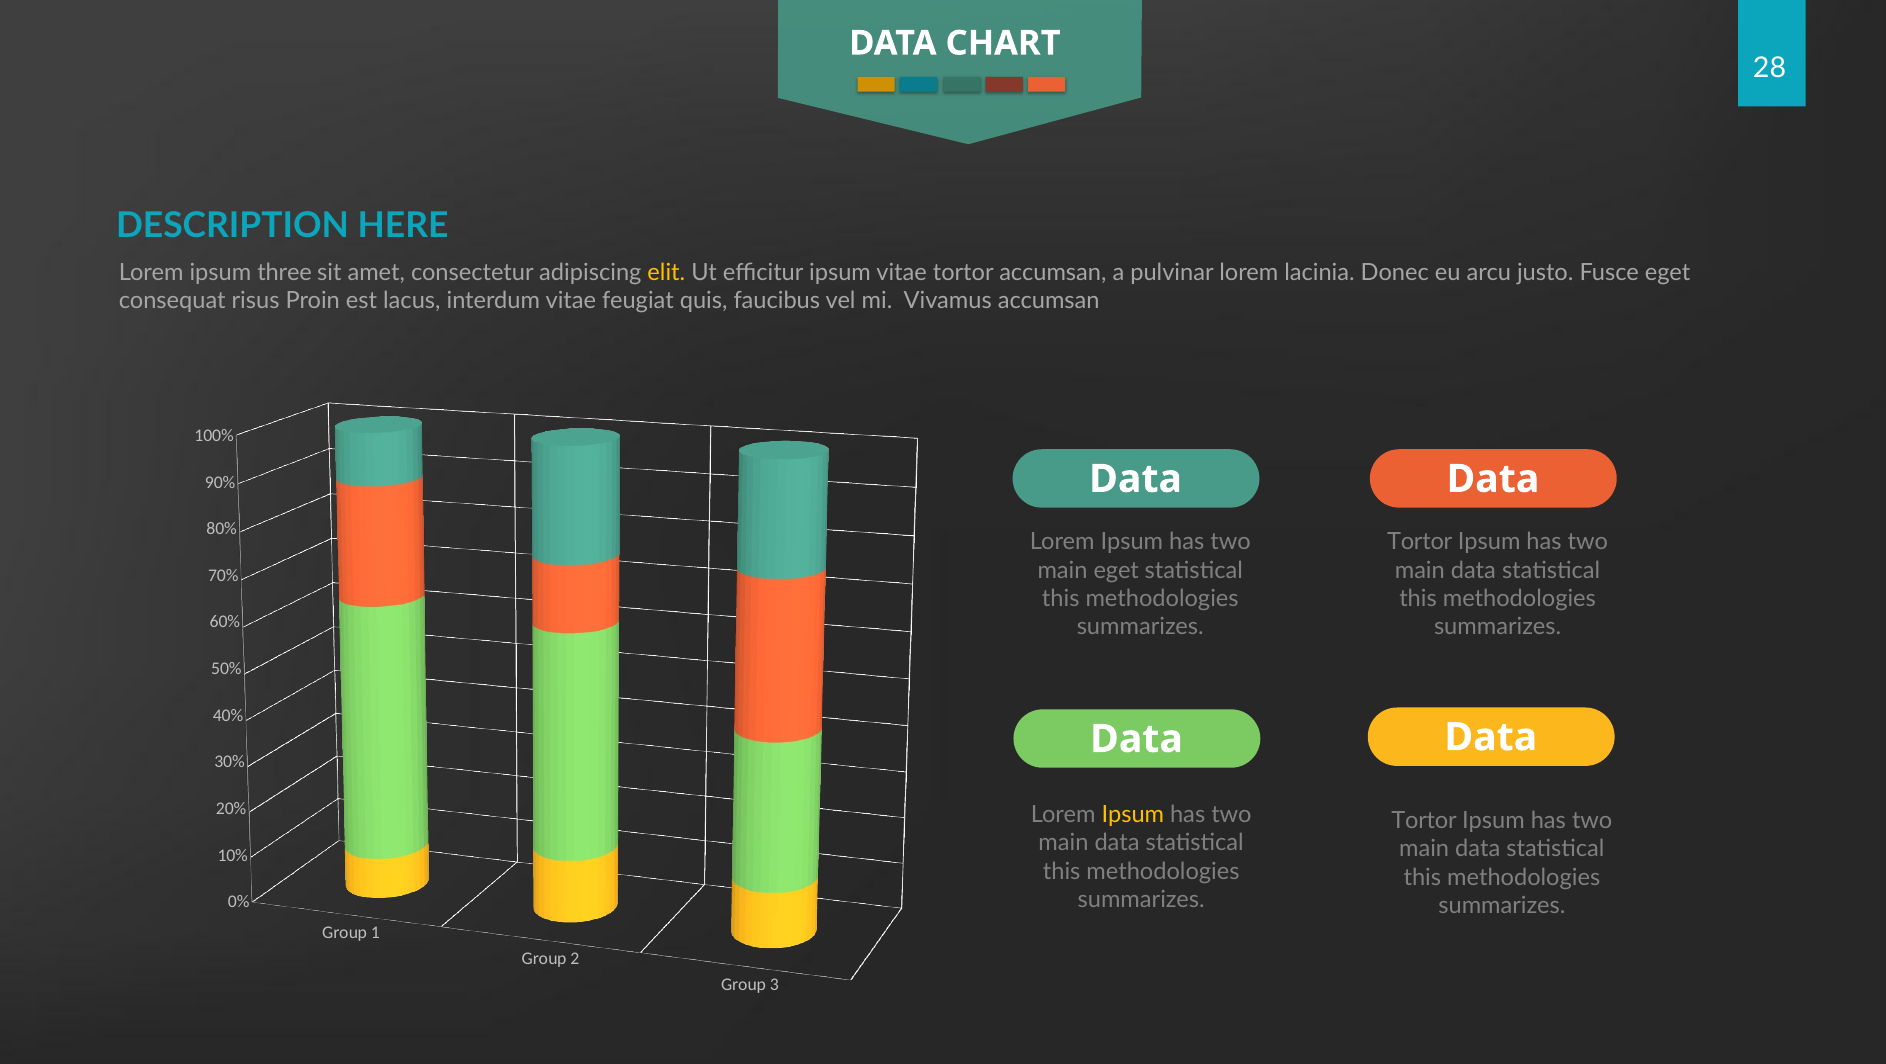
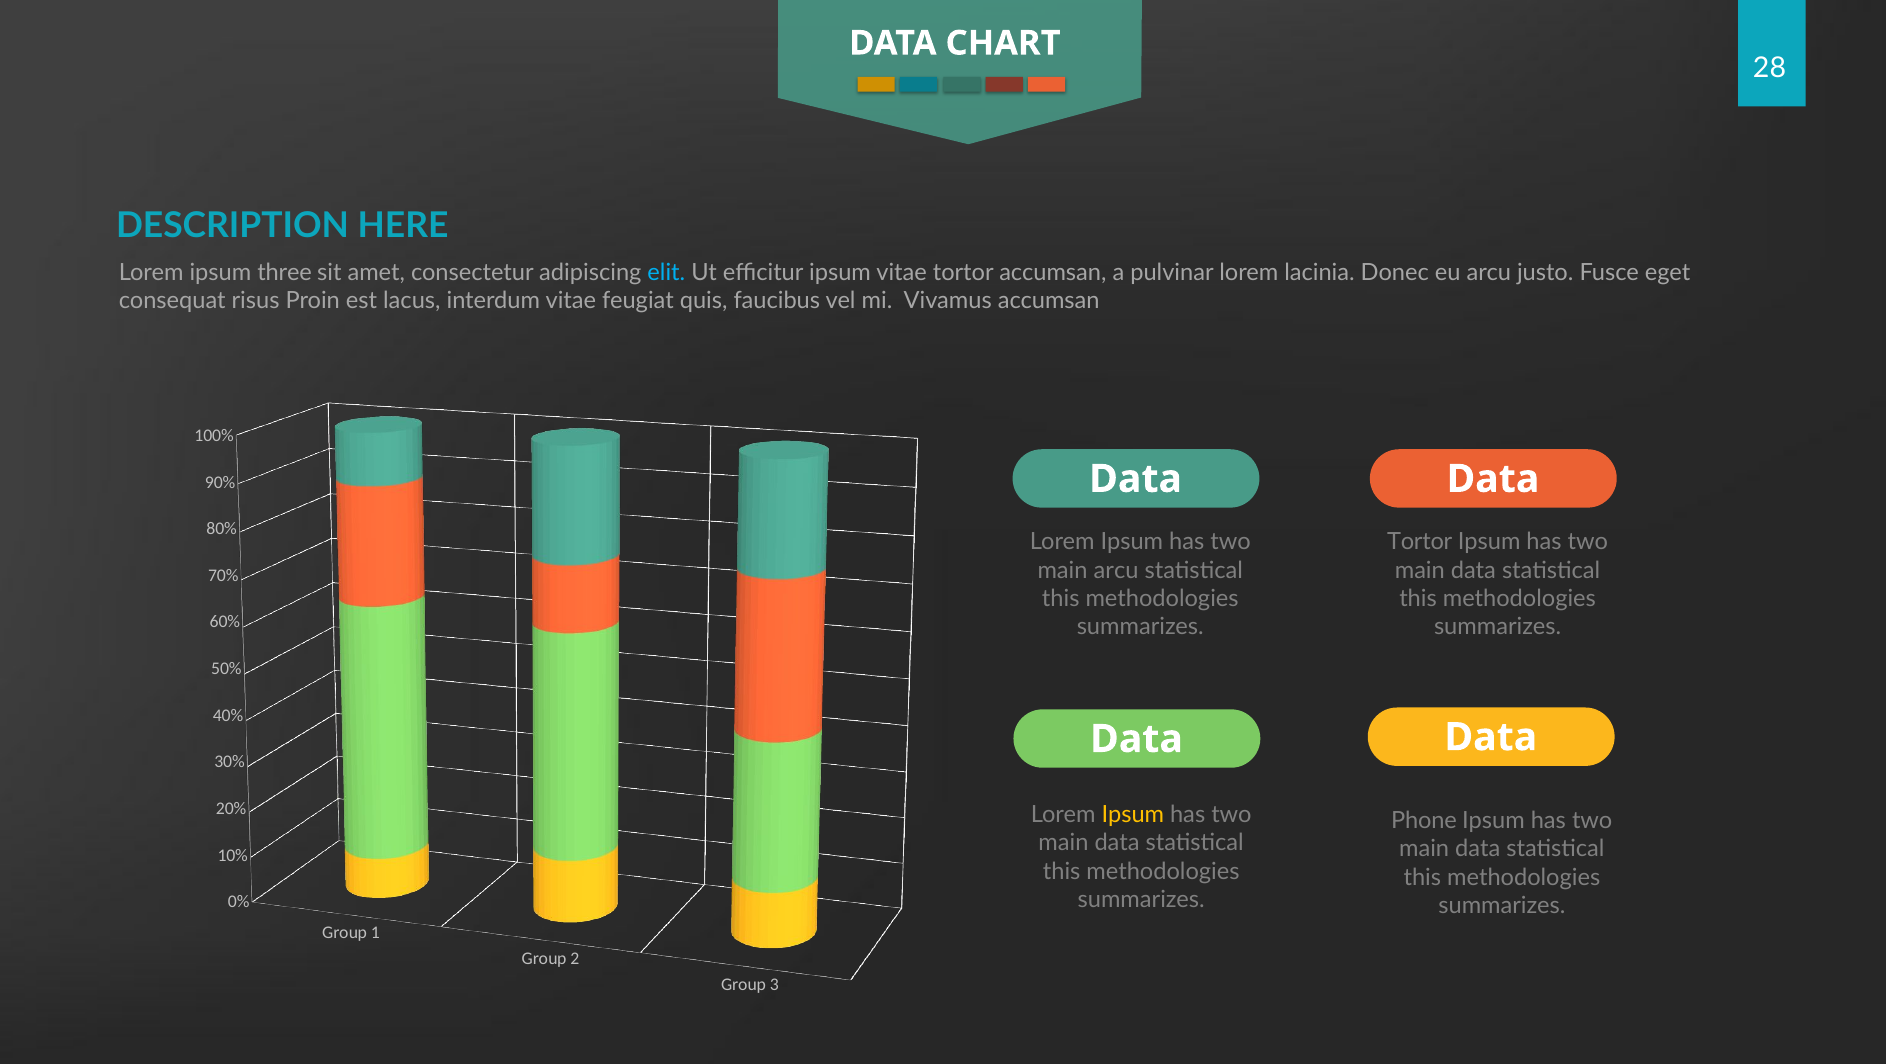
elit colour: yellow -> light blue
main eget: eget -> arcu
Tortor at (1424, 820): Tortor -> Phone
